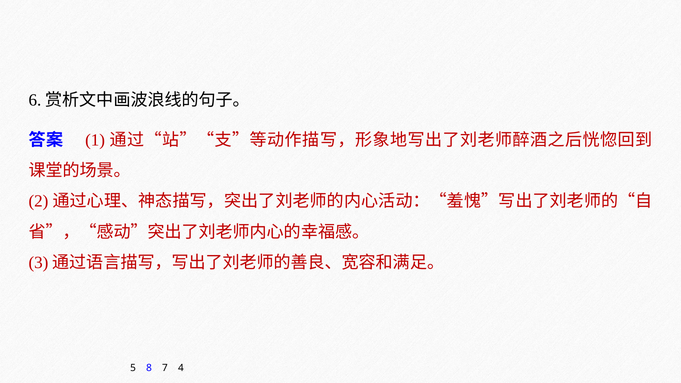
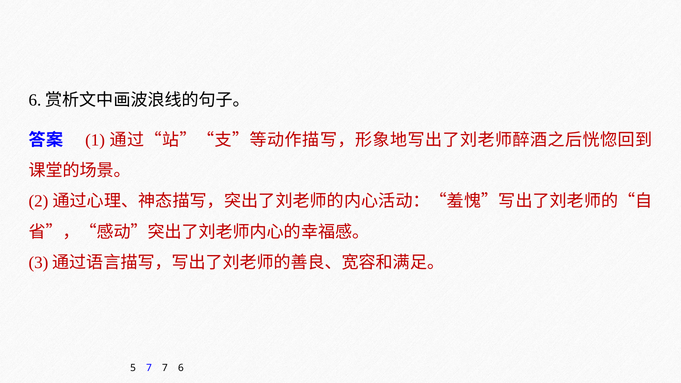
5 8: 8 -> 7
4: 4 -> 6
